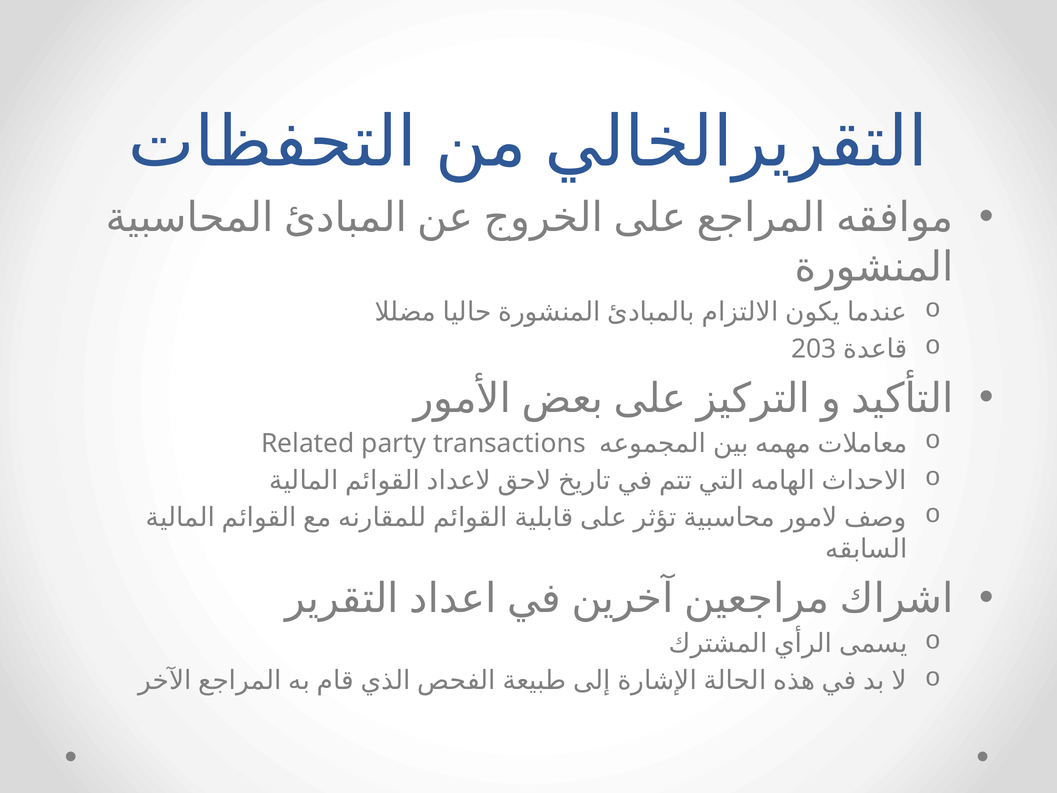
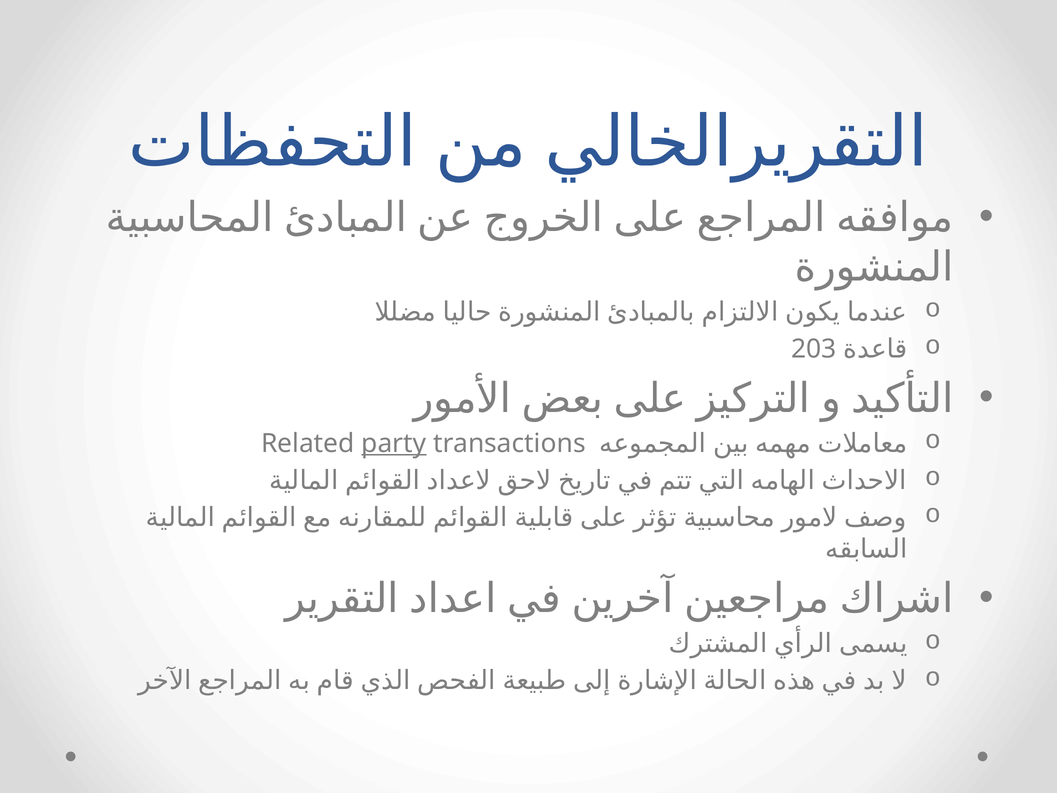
party underline: none -> present
